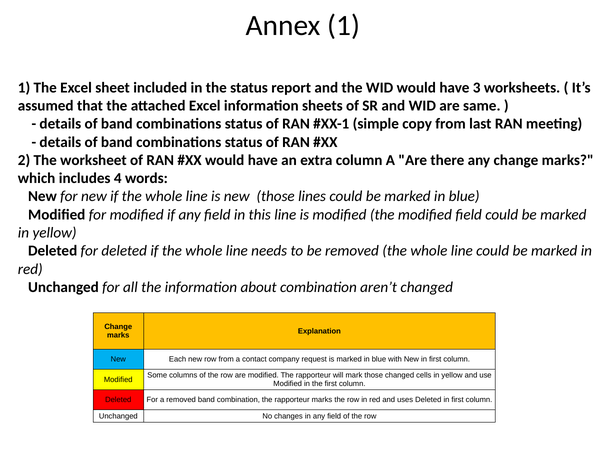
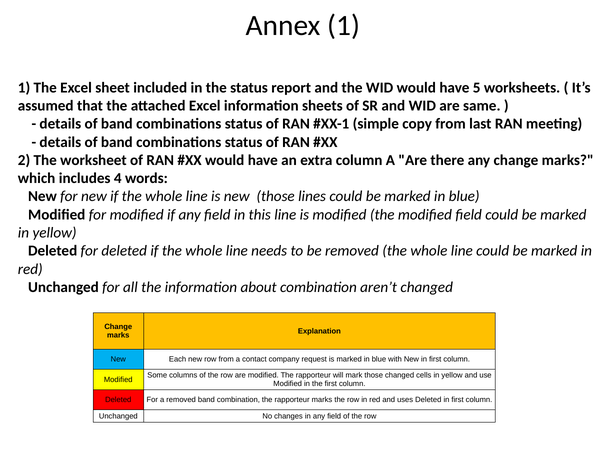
3: 3 -> 5
